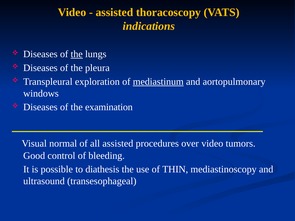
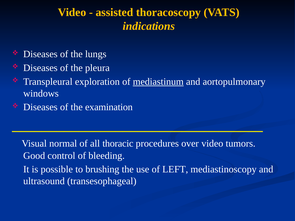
the at (77, 54) underline: present -> none
all assisted: assisted -> thoracic
diathesis: diathesis -> brushing
THIN: THIN -> LEFT
